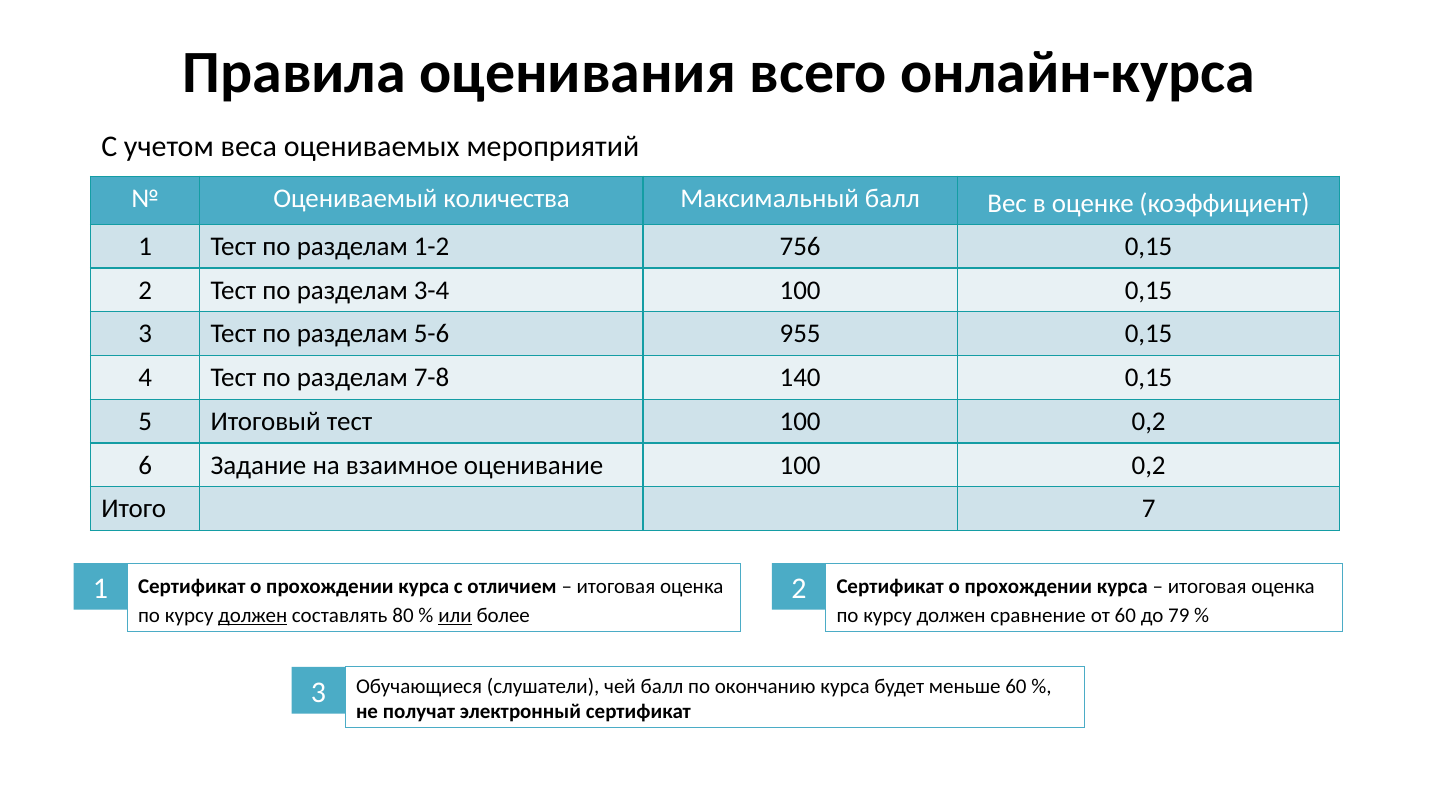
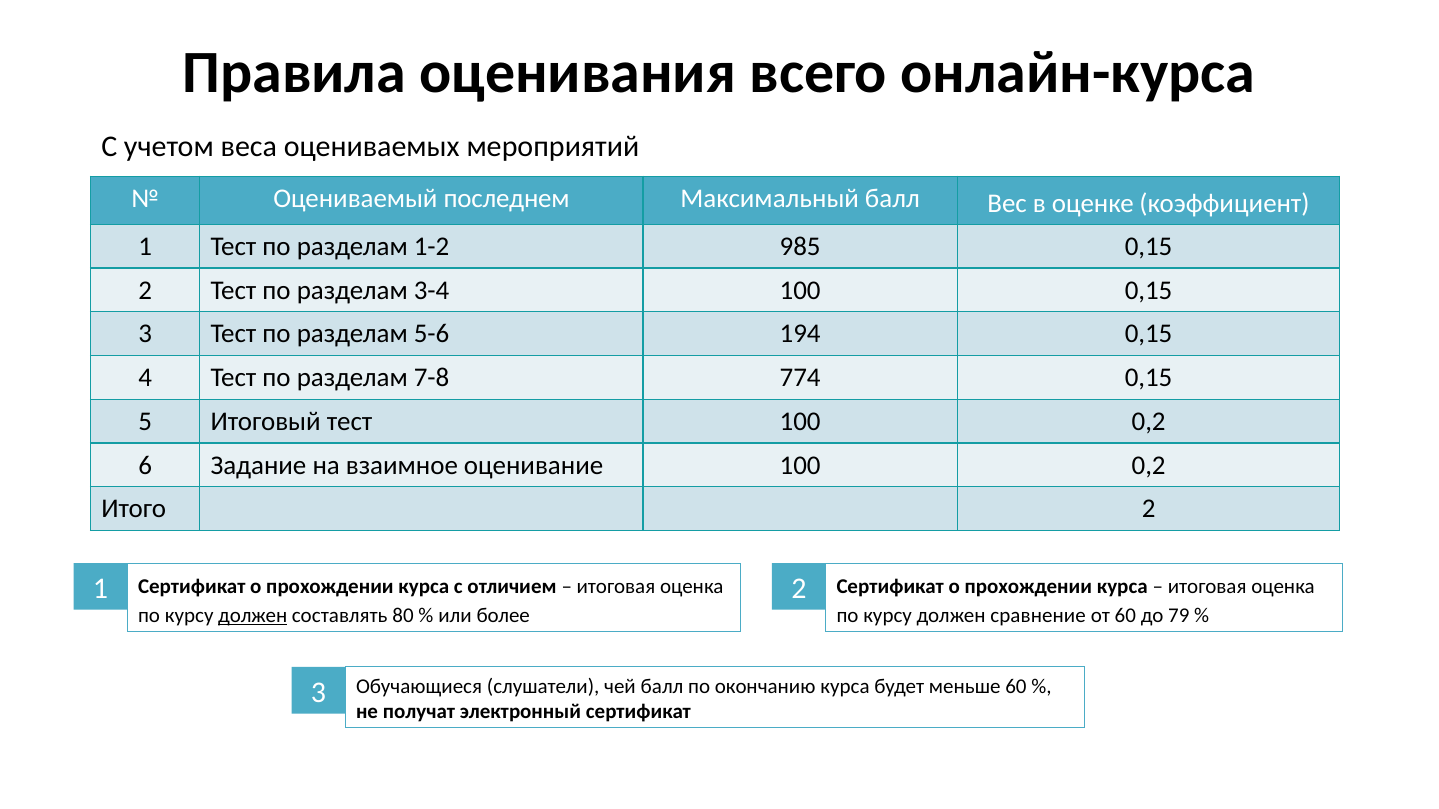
количества: количества -> последнем
756: 756 -> 985
955: 955 -> 194
140: 140 -> 774
Итого 7: 7 -> 2
или underline: present -> none
